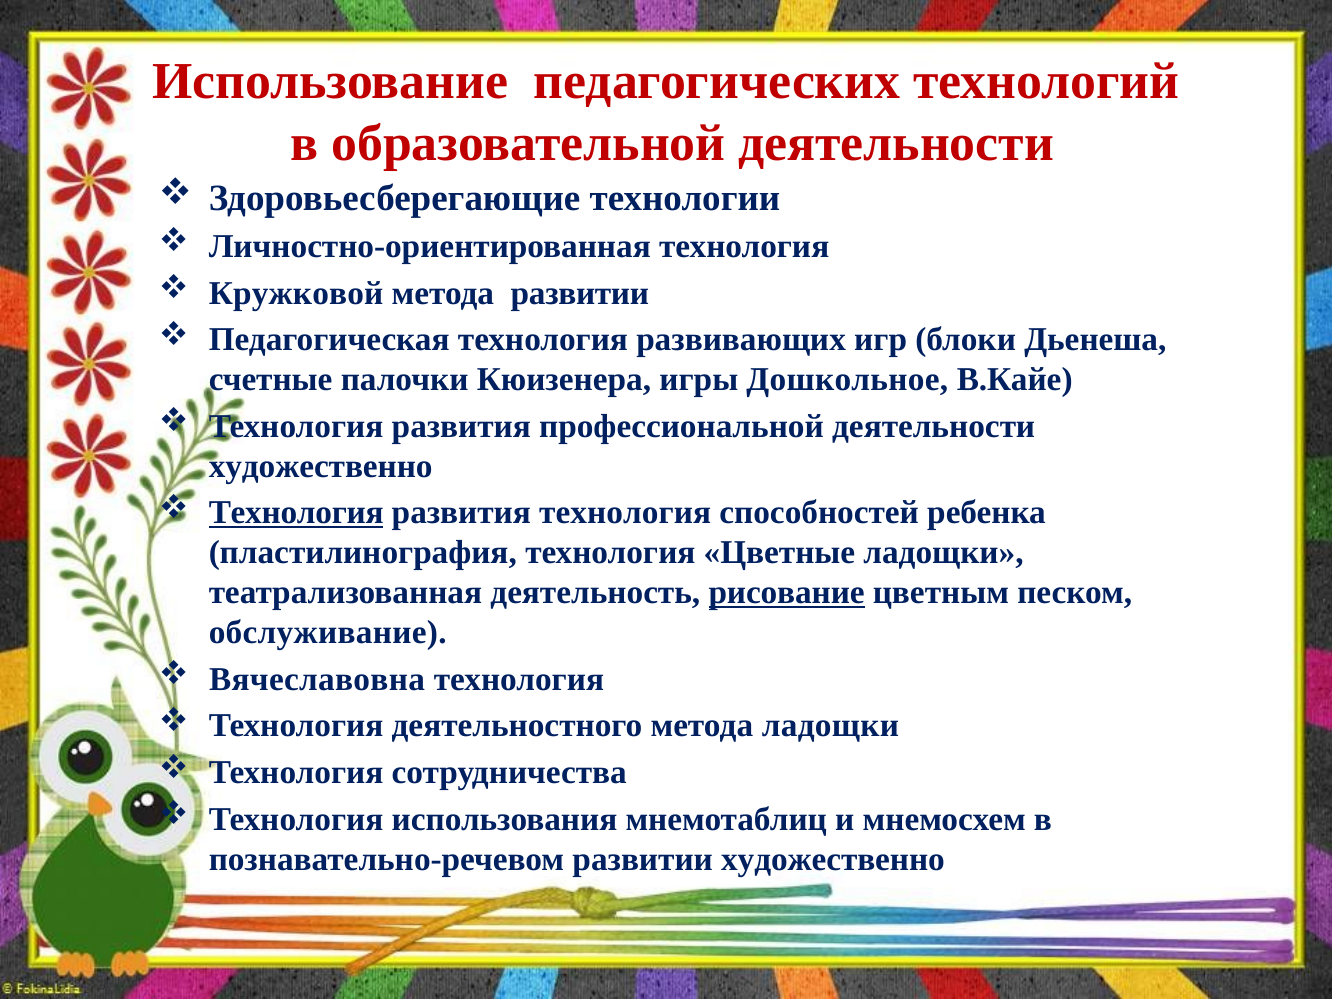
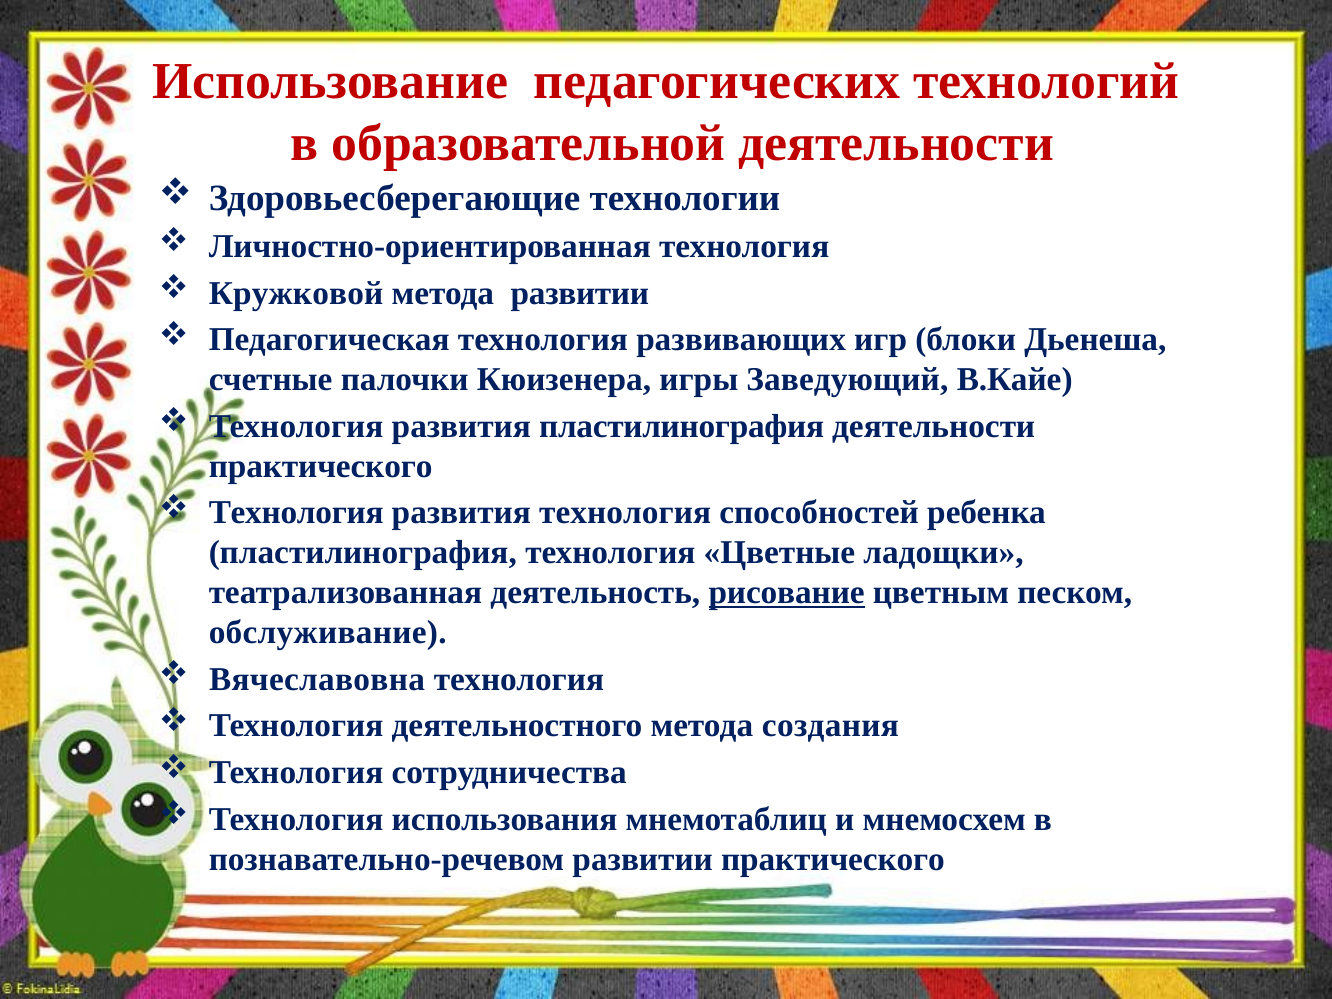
Дошкольное: Дошкольное -> Заведующий
развития профессиональной: профессиональной -> пластилинография
художественно at (321, 466): художественно -> практического
Технология at (296, 513) underline: present -> none
метода ладощки: ладощки -> создания
развитии художественно: художественно -> практического
